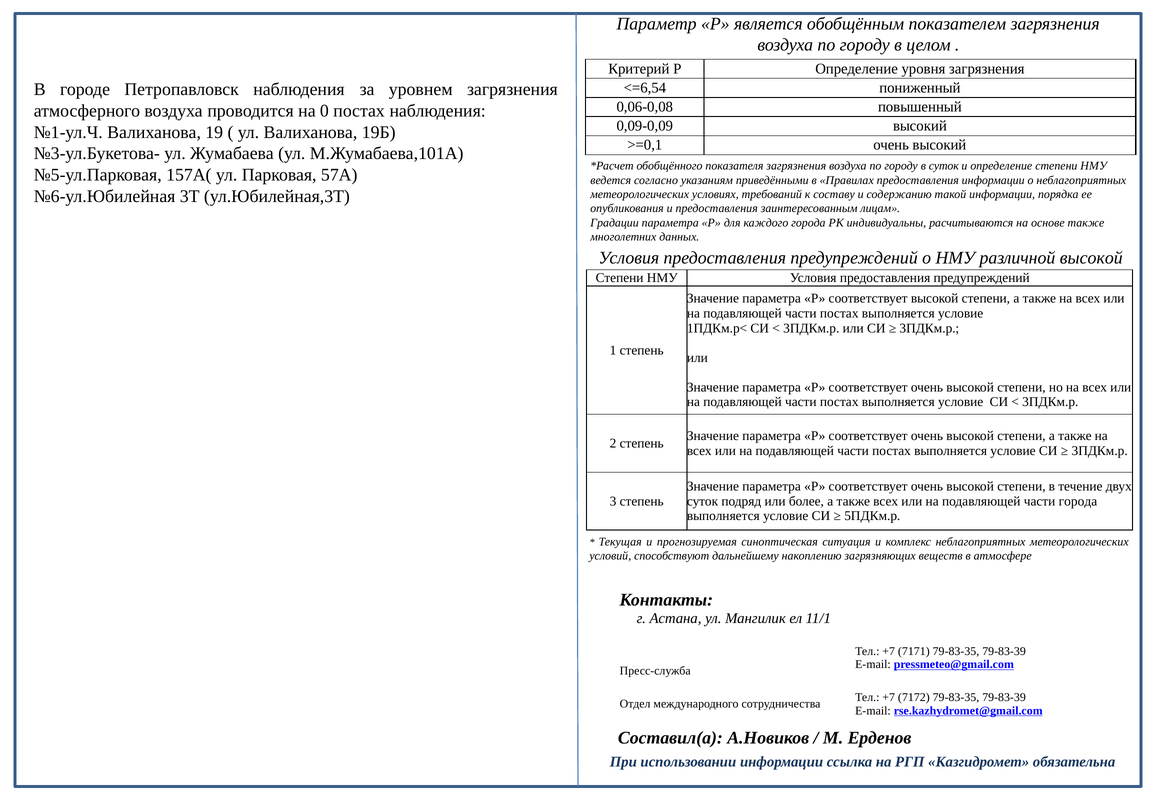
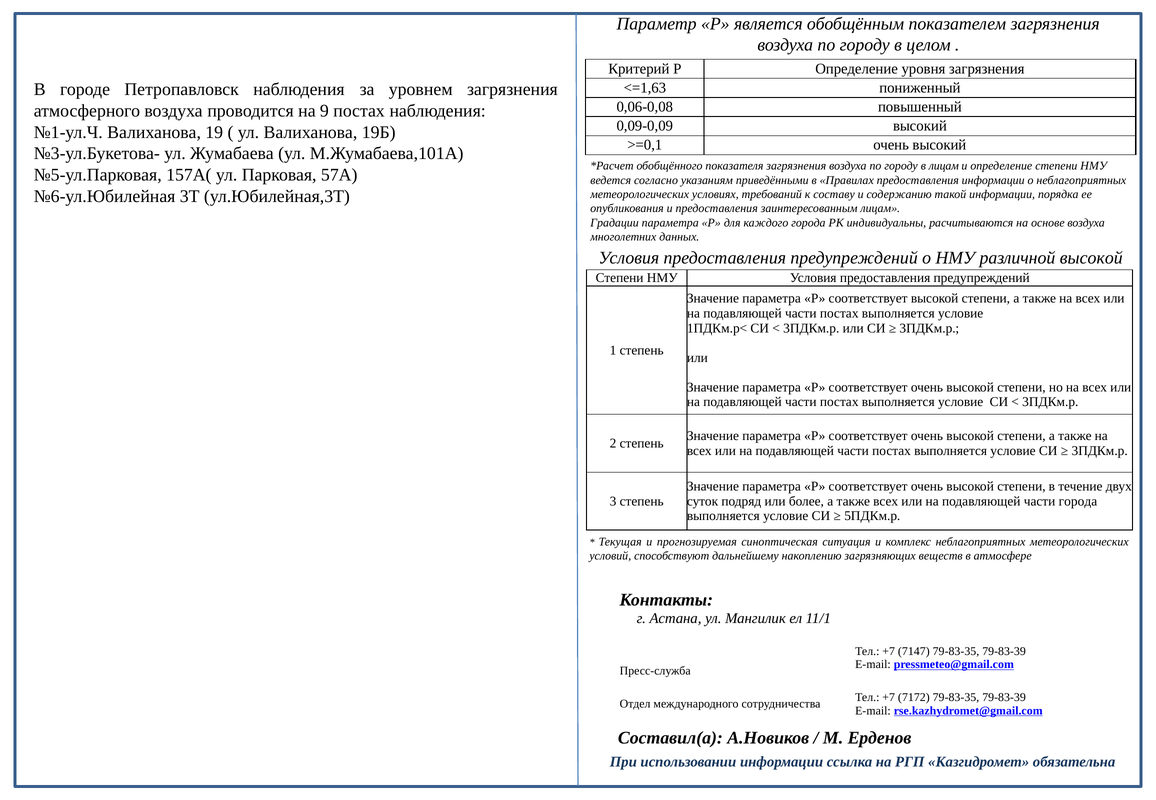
<=6,54: <=6,54 -> <=1,63
0: 0 -> 9
в суток: суток -> лицам
основе также: также -> воздуха
7171: 7171 -> 7147
